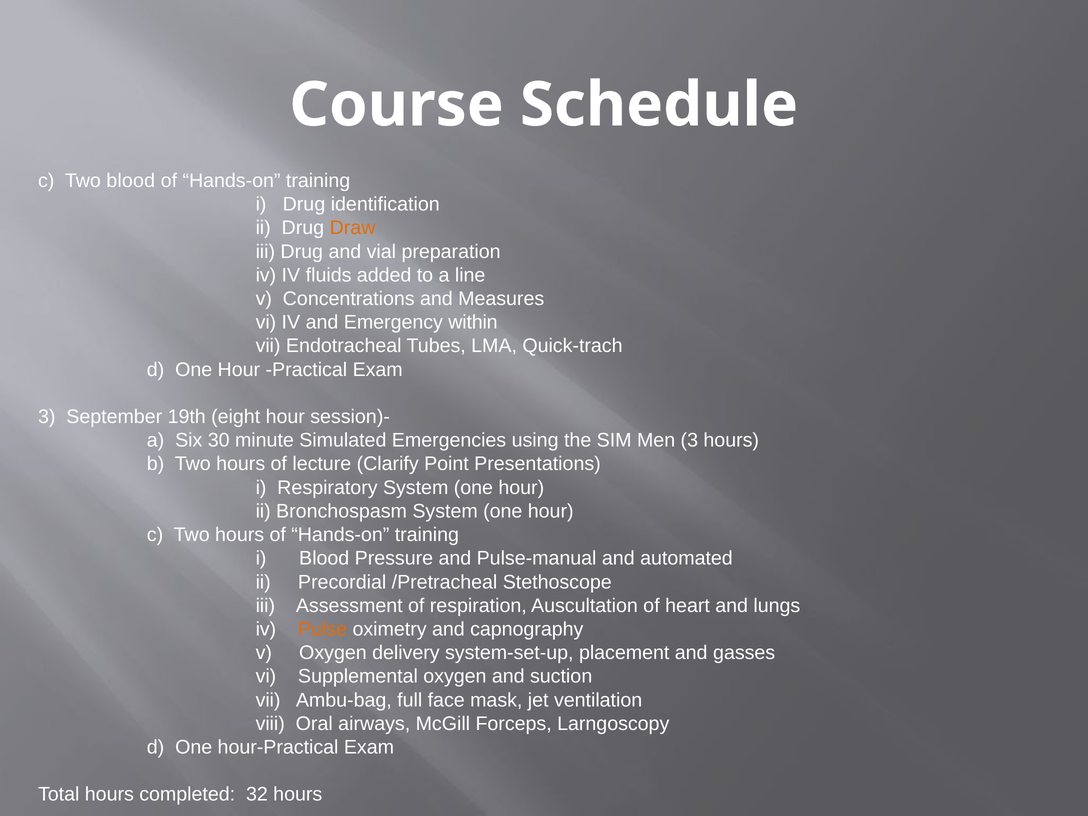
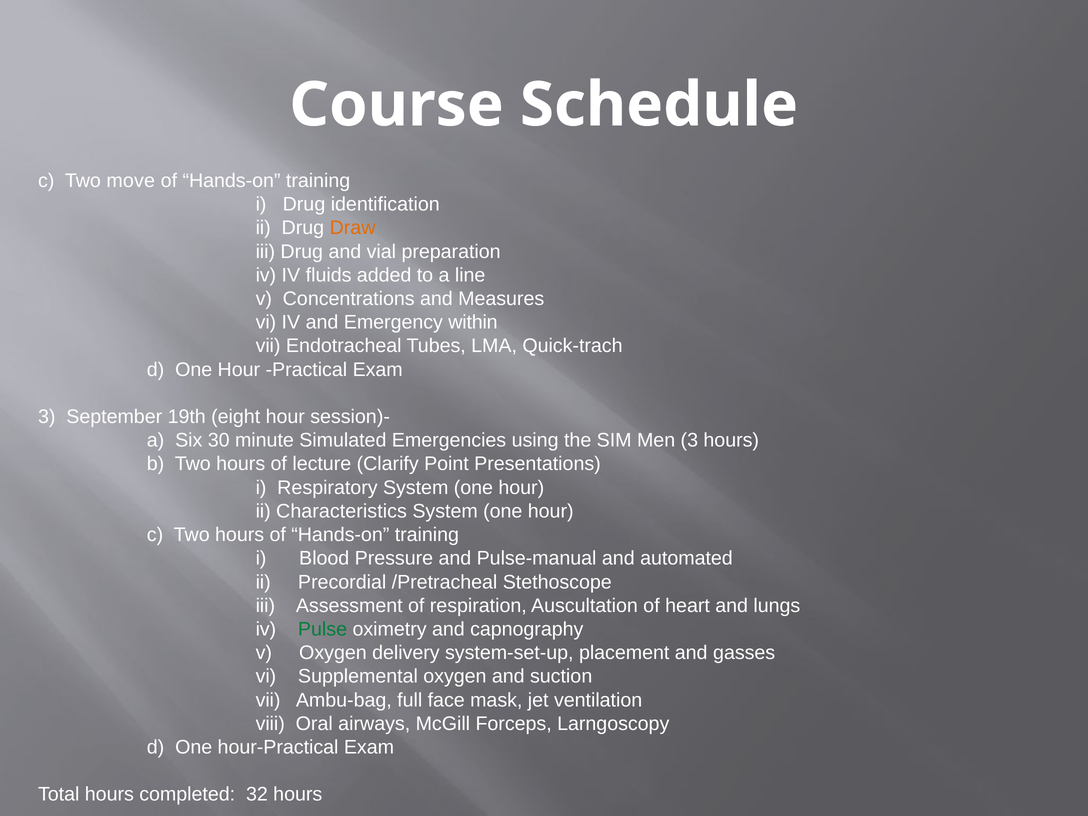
Two blood: blood -> move
Bronchospasm: Bronchospasm -> Characteristics
Pulse colour: orange -> green
